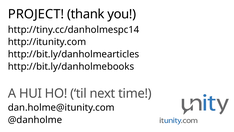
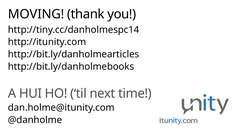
PROJECT: PROJECT -> MOVING
